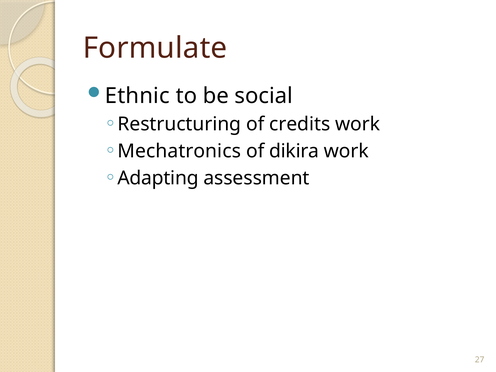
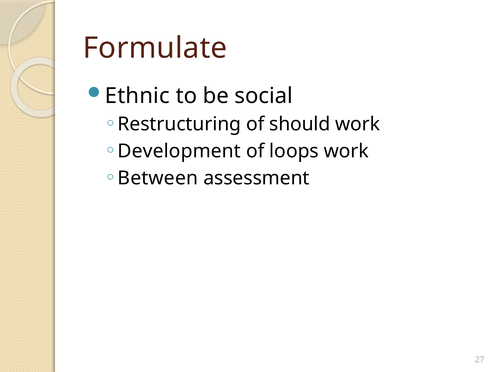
credits: credits -> should
Mechatronics: Mechatronics -> Development
dikira: dikira -> loops
Adapting: Adapting -> Between
